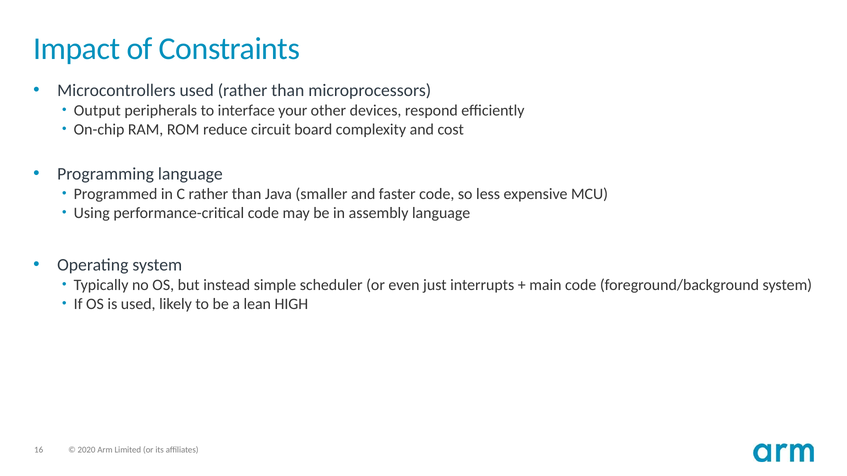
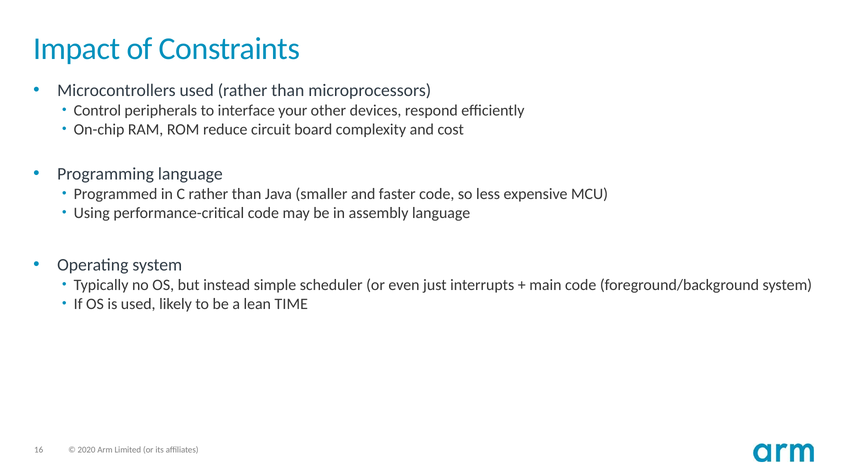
Output: Output -> Control
HIGH: HIGH -> TIME
